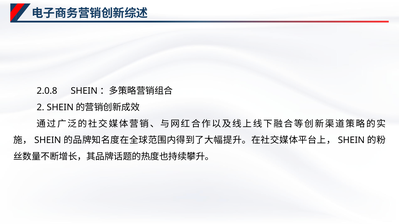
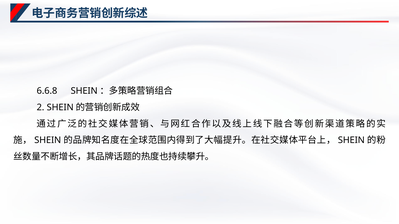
2.0.8: 2.0.8 -> 6.6.8
